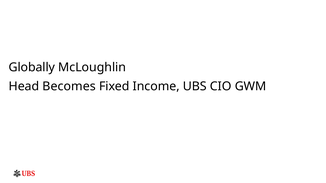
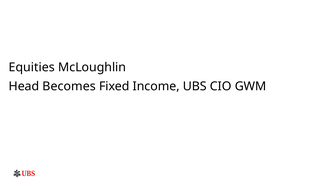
Globally: Globally -> Equities
